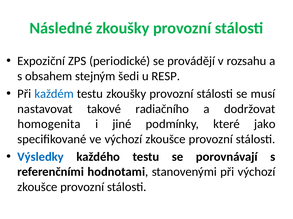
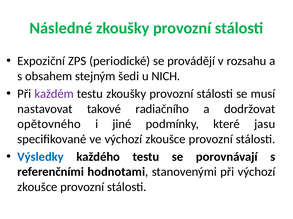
RESP: RESP -> NICH
každém colour: blue -> purple
homogenita: homogenita -> opětovného
jako: jako -> jasu
